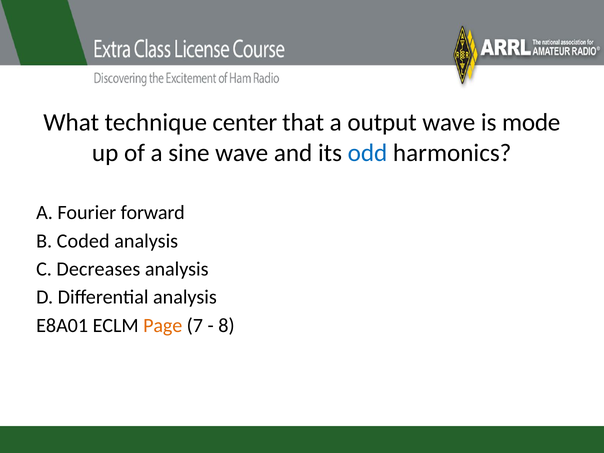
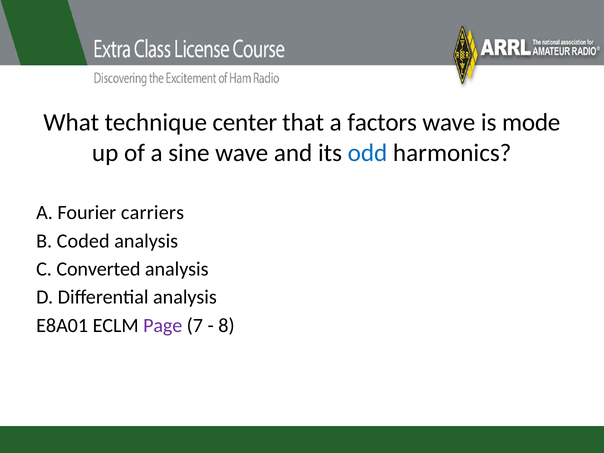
output: output -> factors
forward: forward -> carriers
Decreases: Decreases -> Converted
Page colour: orange -> purple
